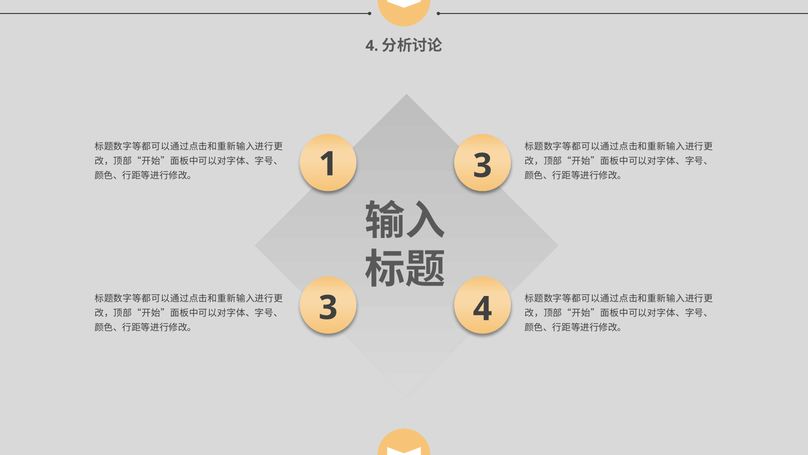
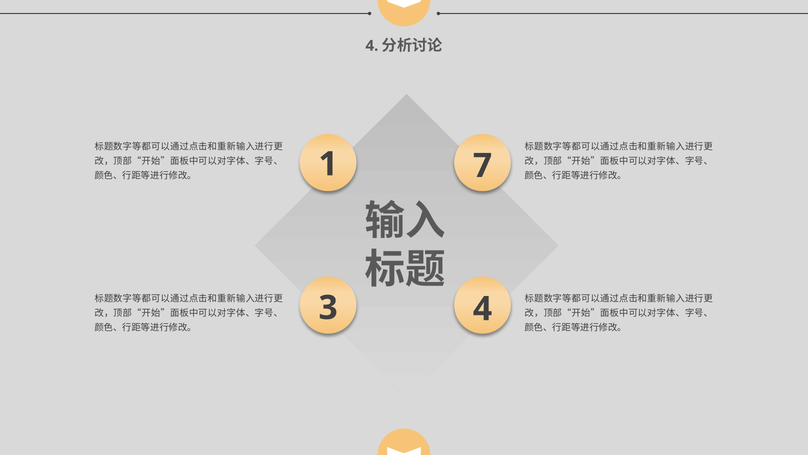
1 3: 3 -> 7
